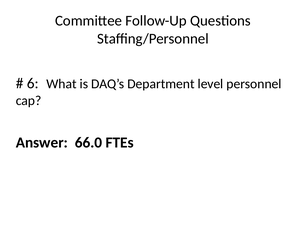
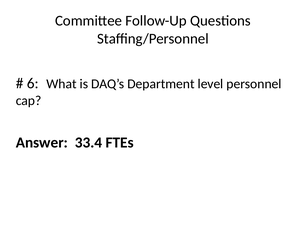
66.0: 66.0 -> 33.4
